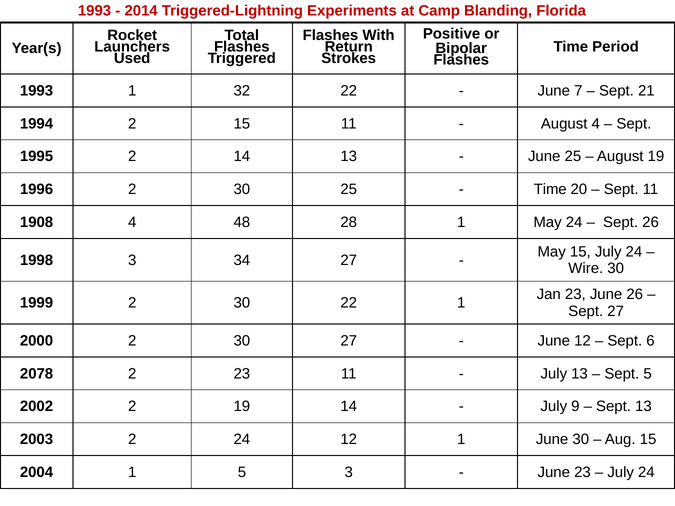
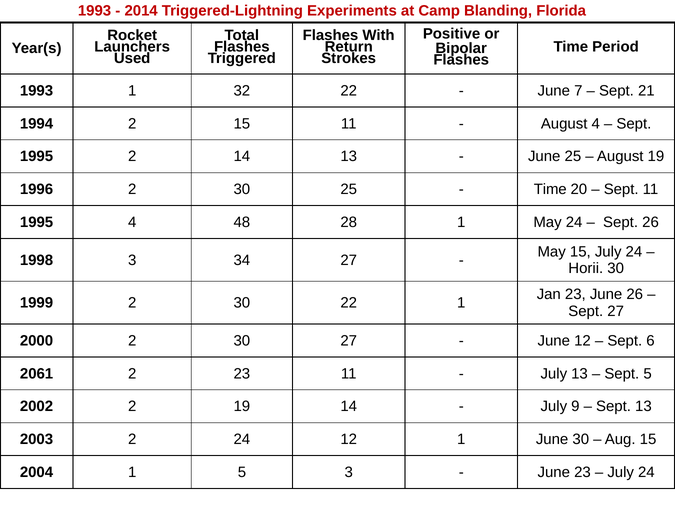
1908 at (37, 222): 1908 -> 1995
Wire: Wire -> Horii
2078: 2078 -> 2061
